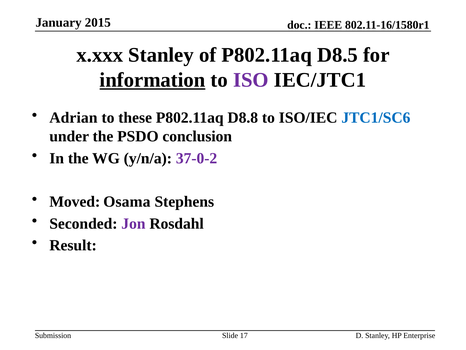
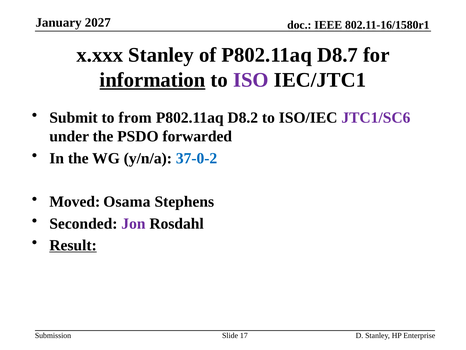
2015: 2015 -> 2027
D8.5: D8.5 -> D8.7
Adrian: Adrian -> Submit
these: these -> from
D8.8: D8.8 -> D8.2
JTC1/SC6 colour: blue -> purple
conclusion: conclusion -> forwarded
37-0-2 colour: purple -> blue
Result underline: none -> present
